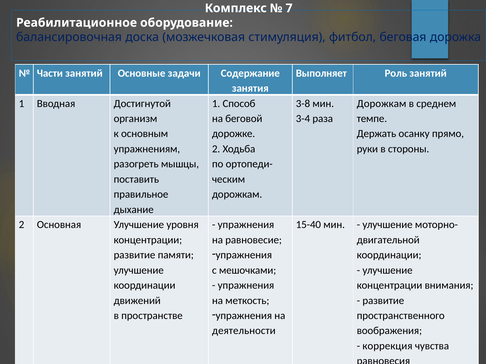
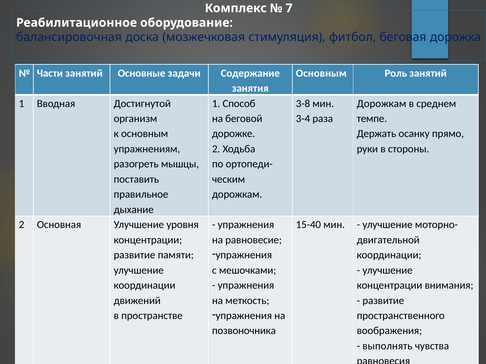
Выполняет at (321, 73): Выполняет -> Основным
деятельности: деятельности -> позвоночника
коррекция: коррекция -> выполнять
